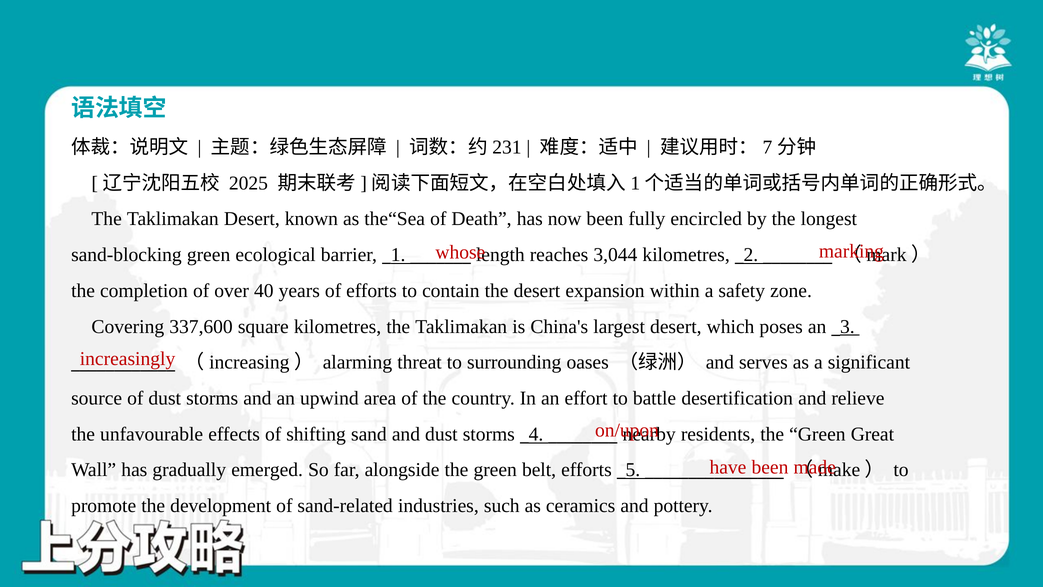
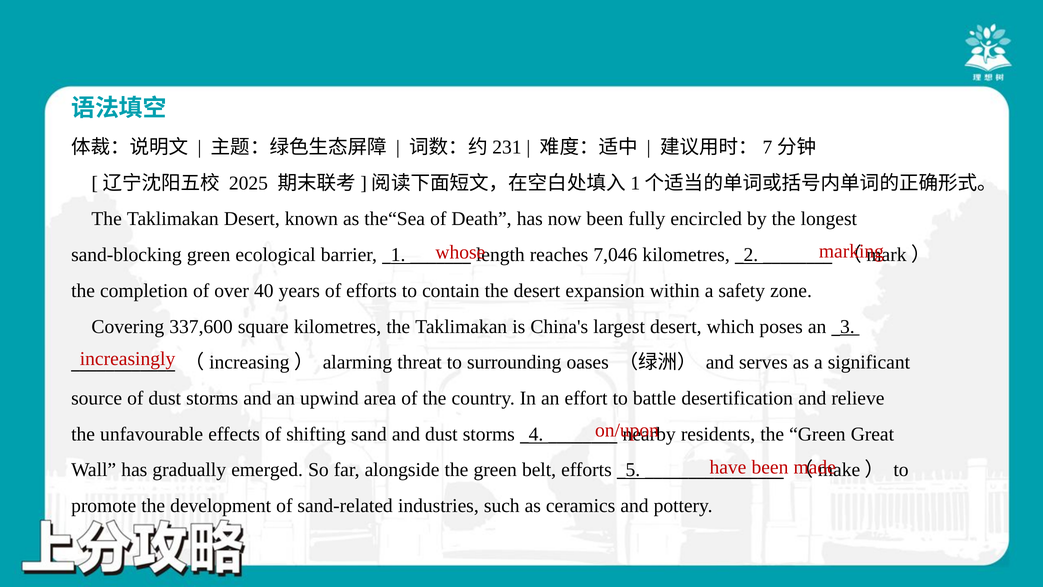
3,044: 3,044 -> 7,046
